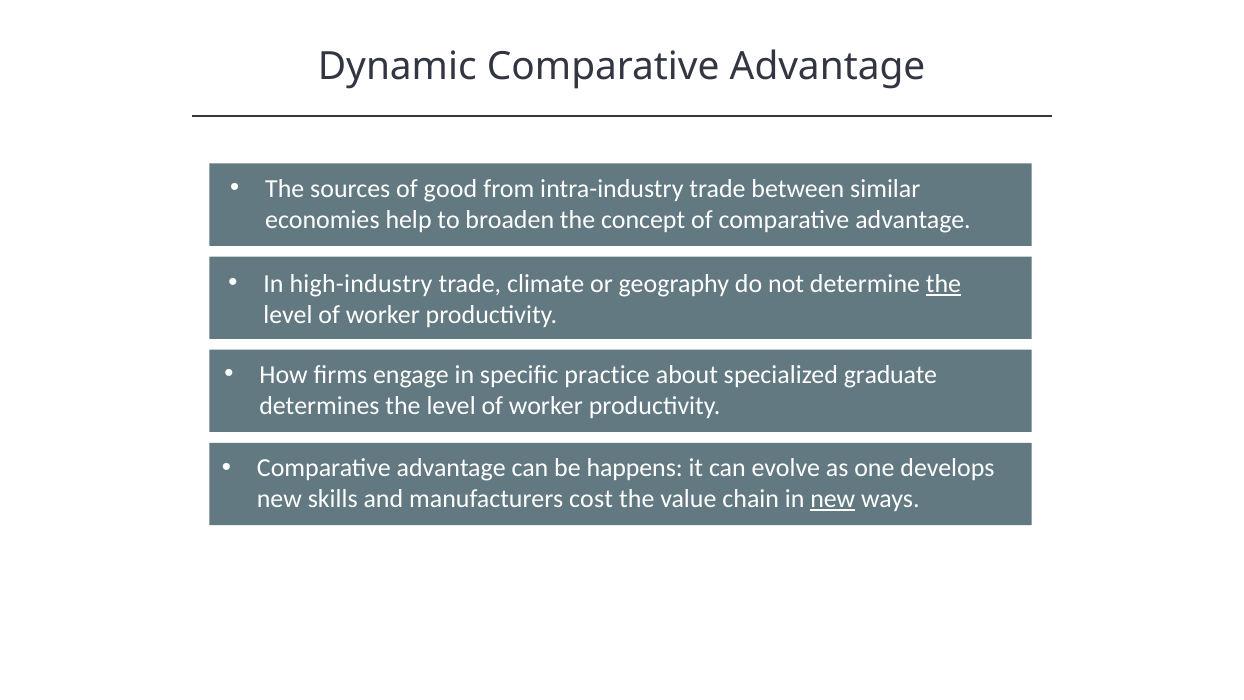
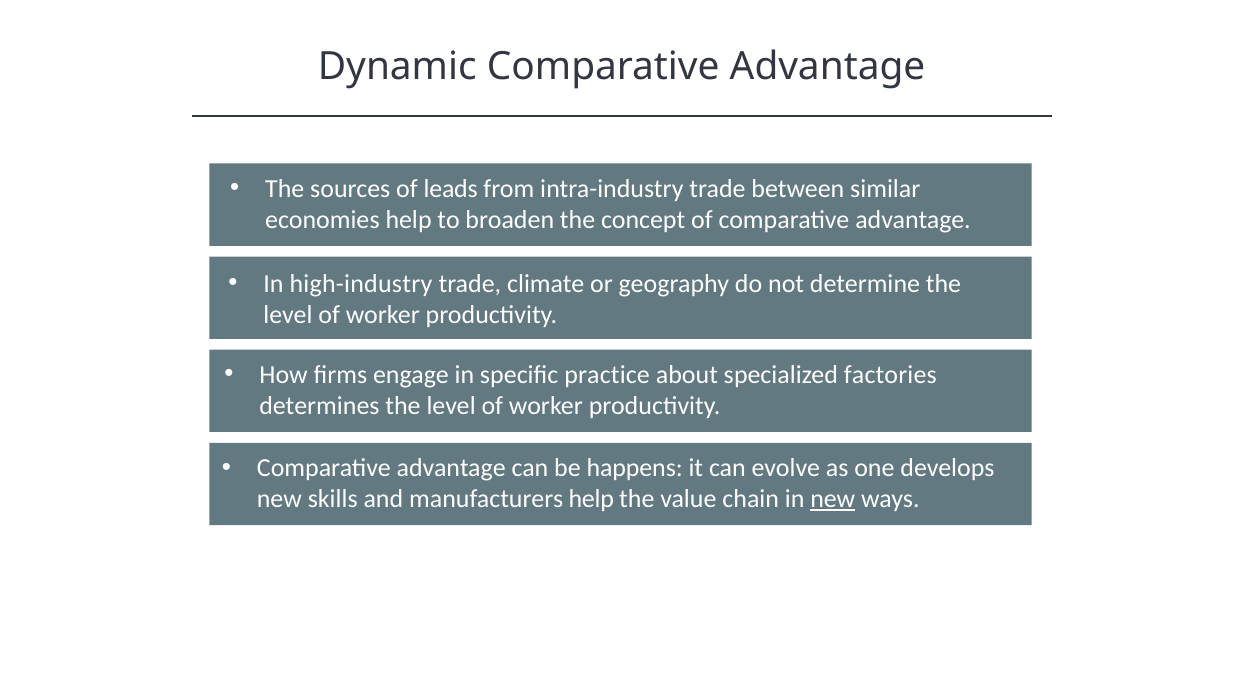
good: good -> leads
the at (943, 284) underline: present -> none
graduate: graduate -> factories
manufacturers cost: cost -> help
